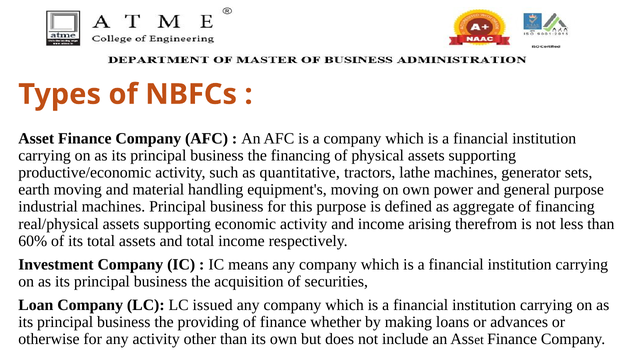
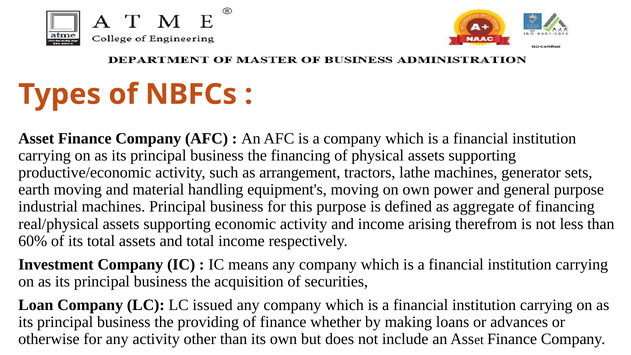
quantitative: quantitative -> arrangement
